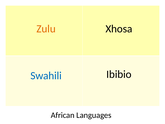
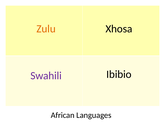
Swahili colour: blue -> purple
